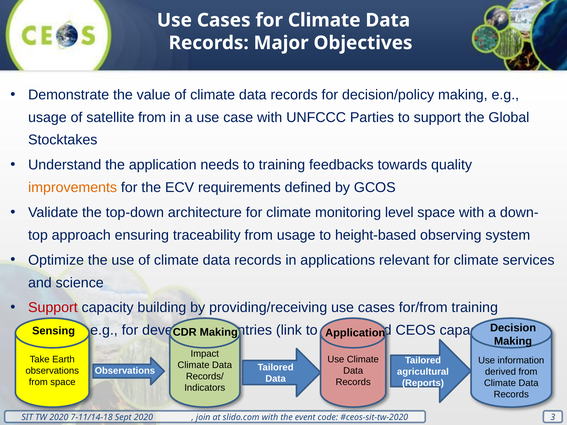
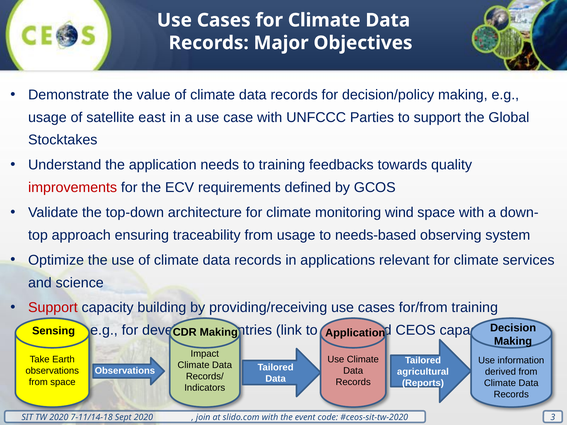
satellite from: from -> east
improvements colour: orange -> red
level: level -> wind
height-based: height-based -> needs-based
